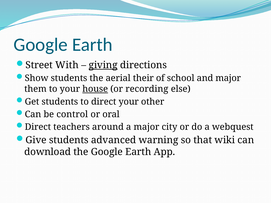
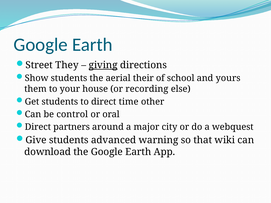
With: With -> They
and major: major -> yours
house underline: present -> none
direct your: your -> time
teachers: teachers -> partners
